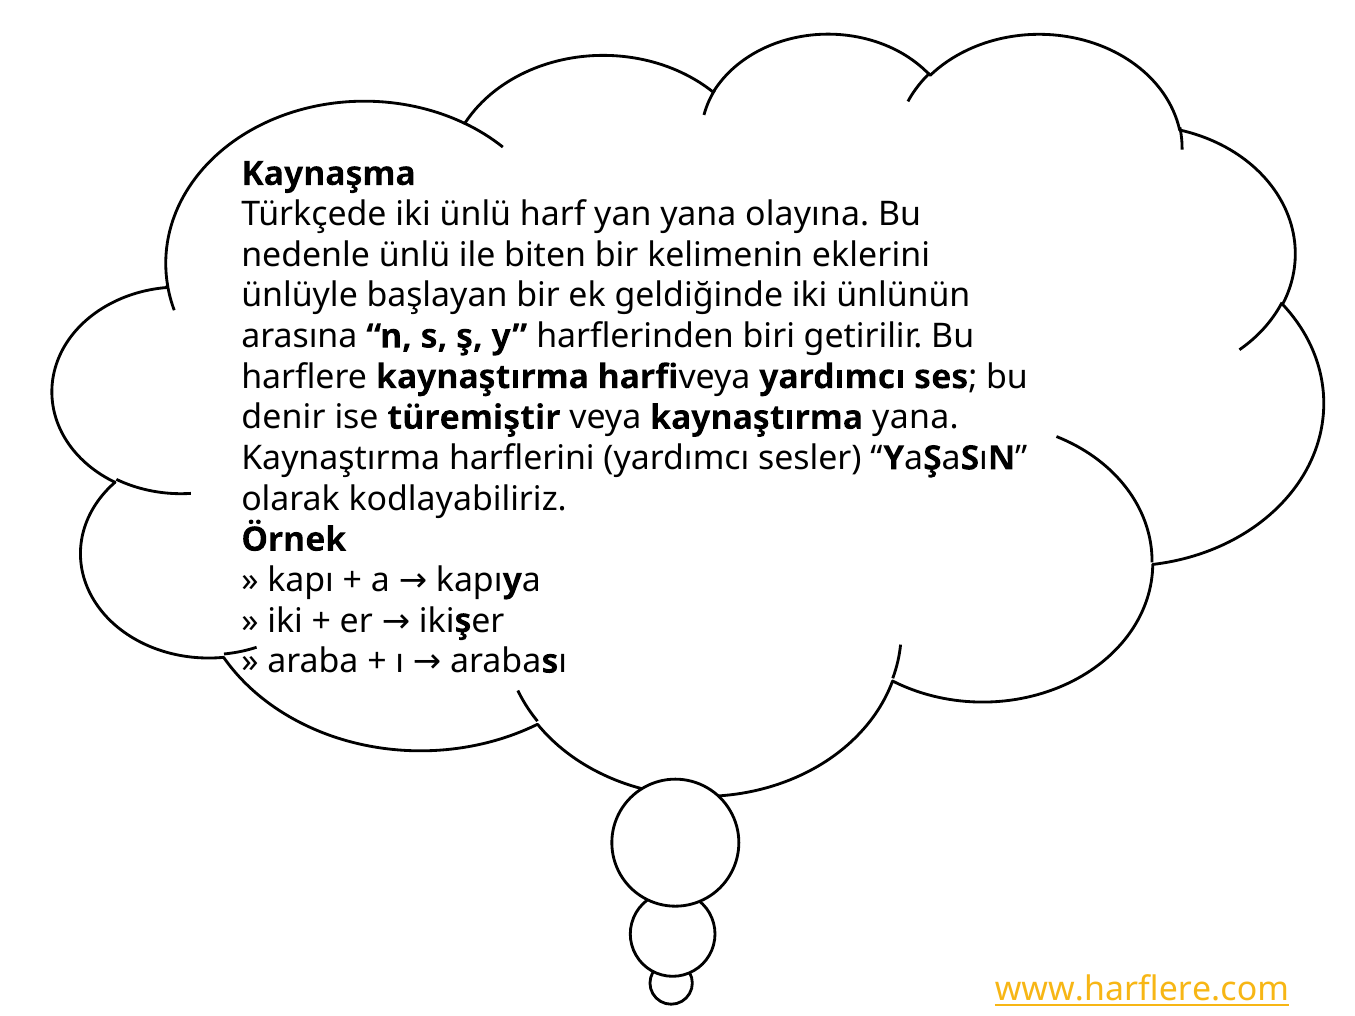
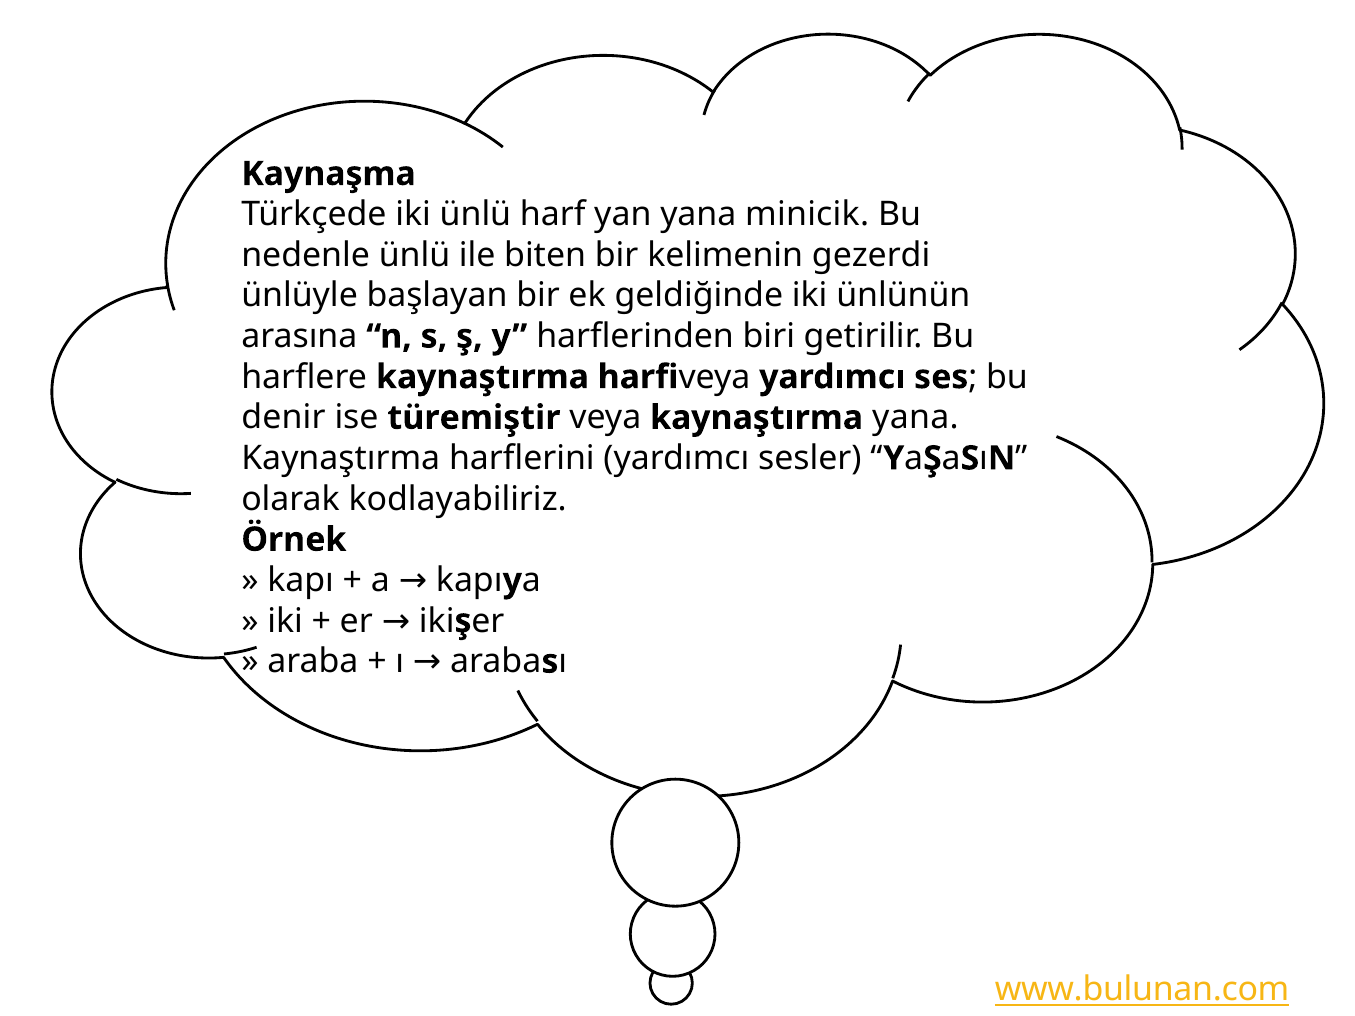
olayına: olayına -> minicik
eklerini: eklerini -> gezerdi
www.harflere.com: www.harflere.com -> www.bulunan.com
